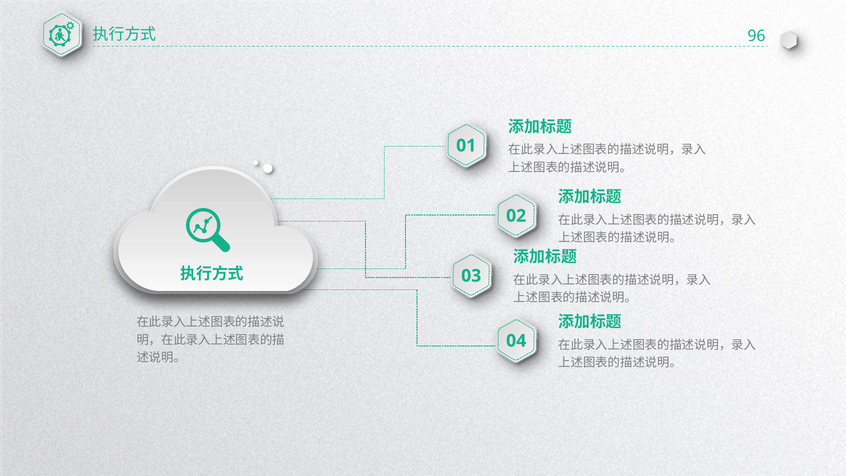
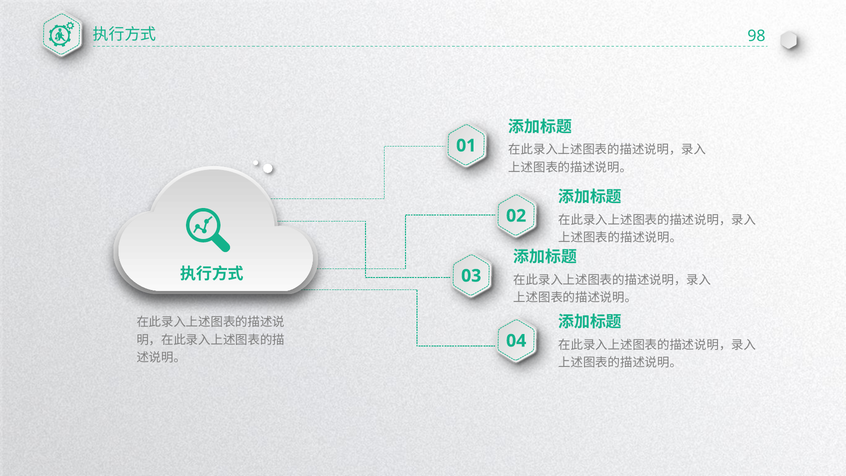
96: 96 -> 98
